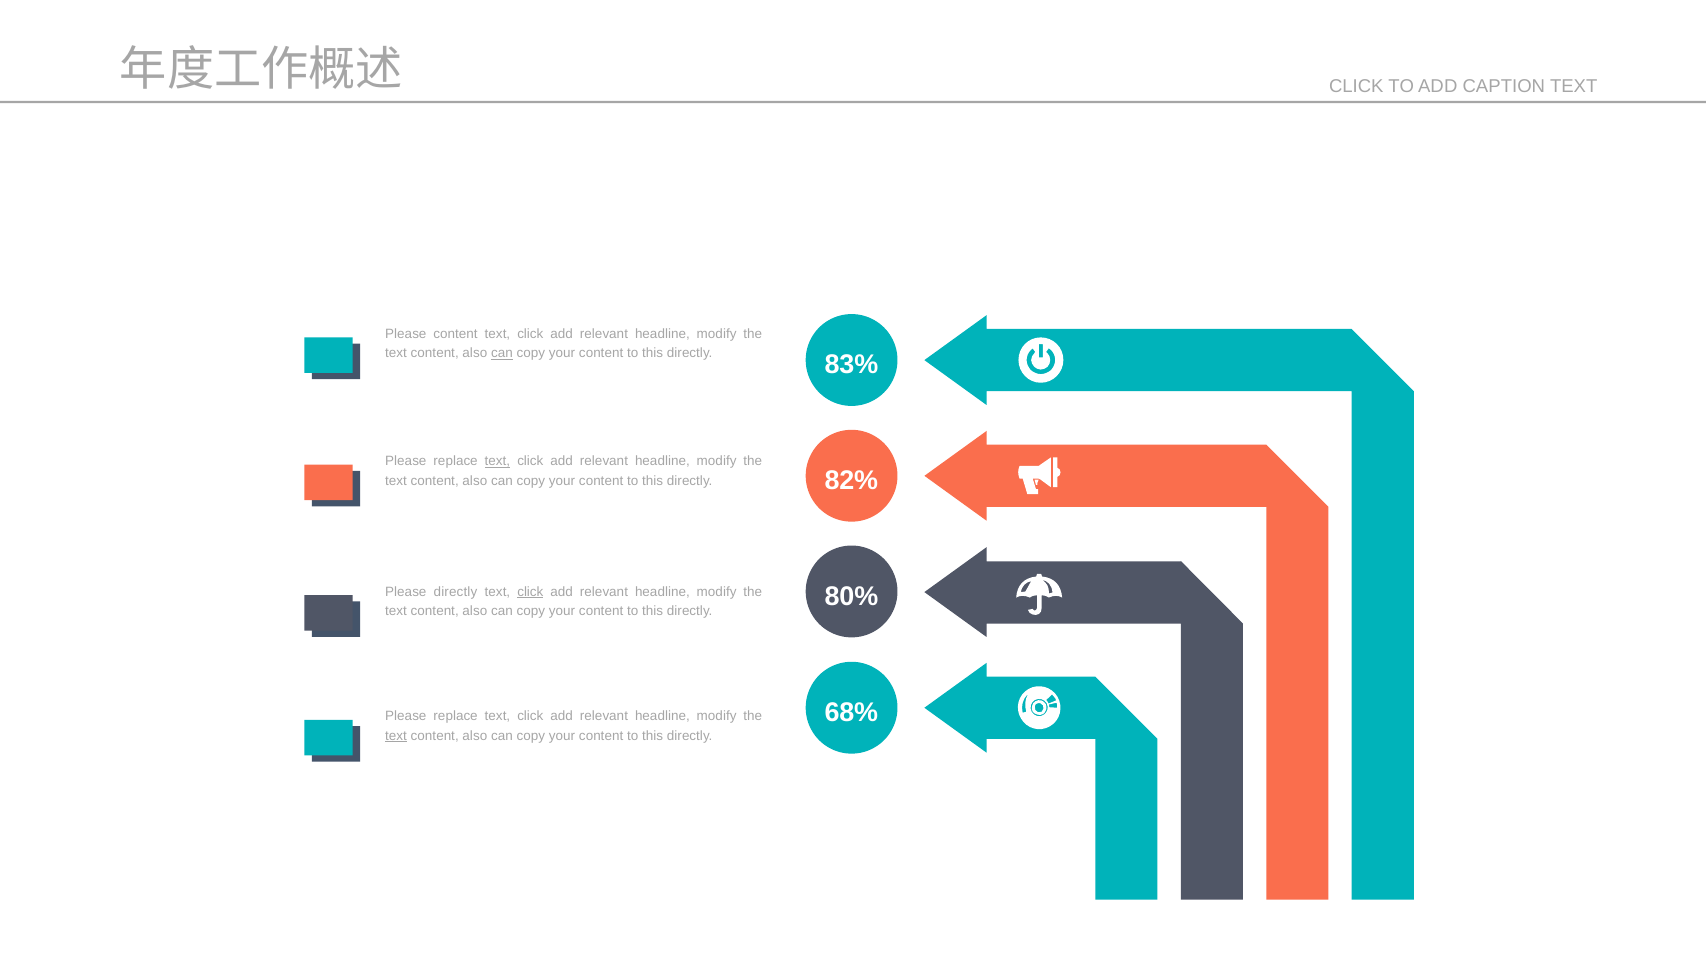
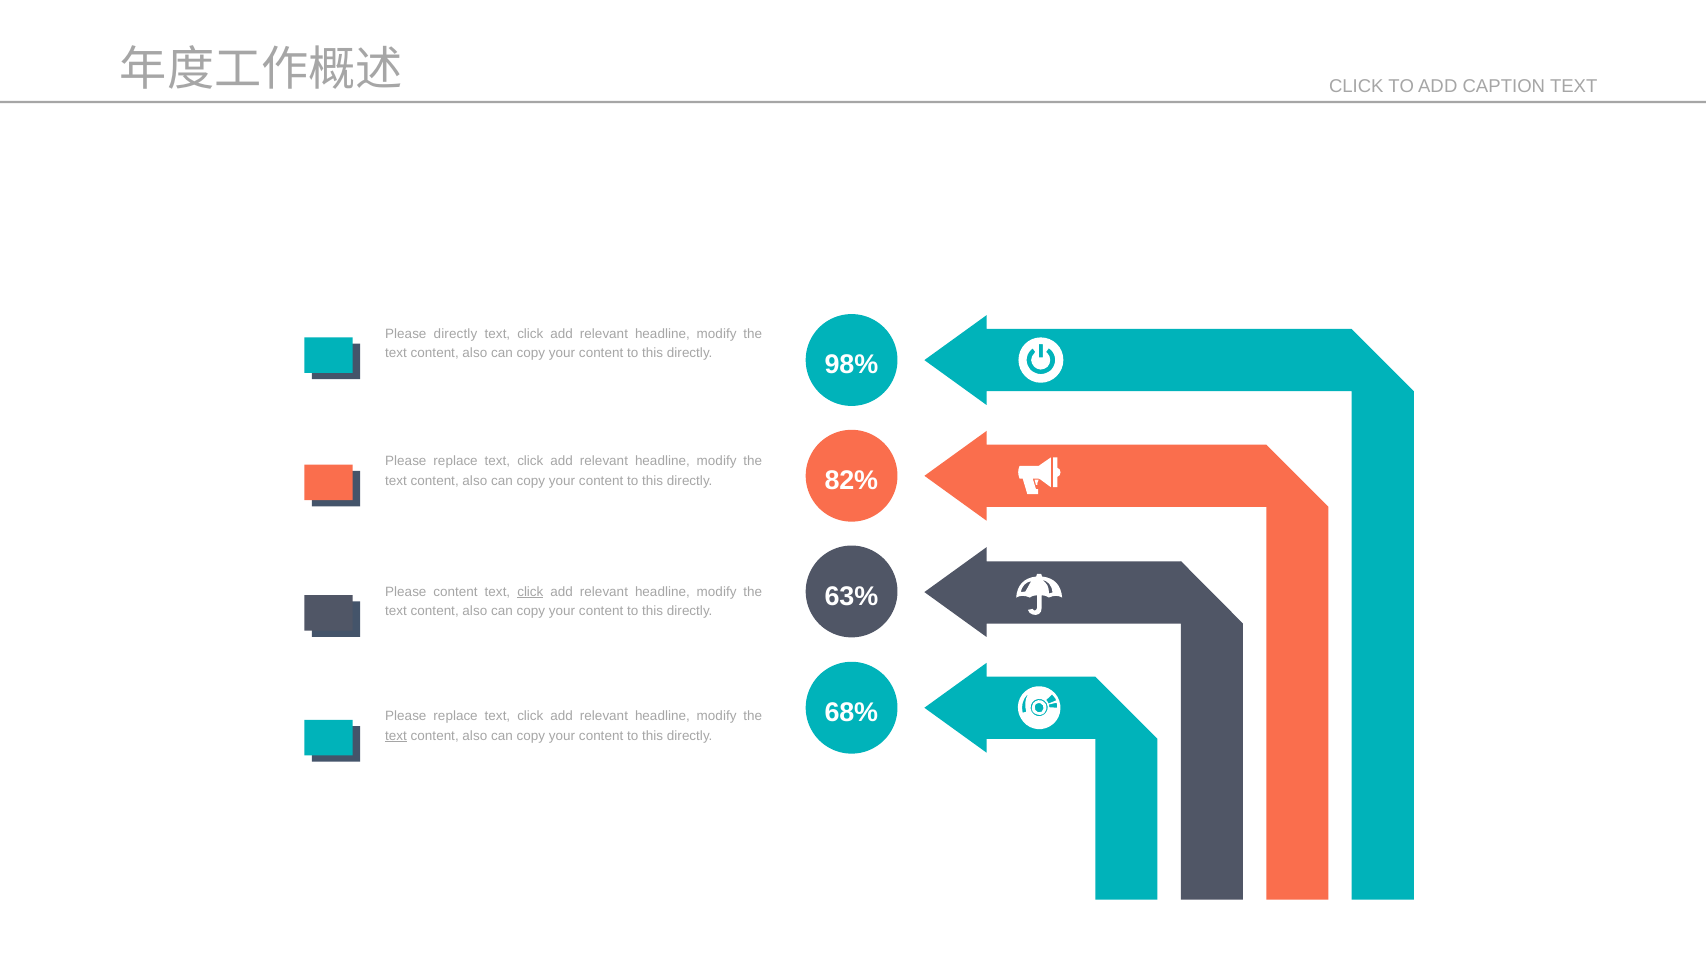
Please content: content -> directly
can at (502, 353) underline: present -> none
83%: 83% -> 98%
text at (497, 461) underline: present -> none
80%: 80% -> 63%
Please directly: directly -> content
